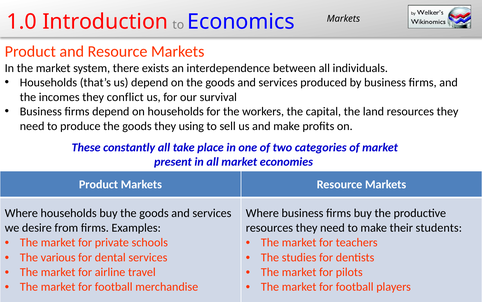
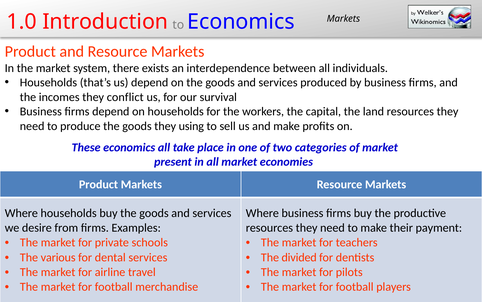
These constantly: constantly -> economics
students: students -> payment
studies: studies -> divided
